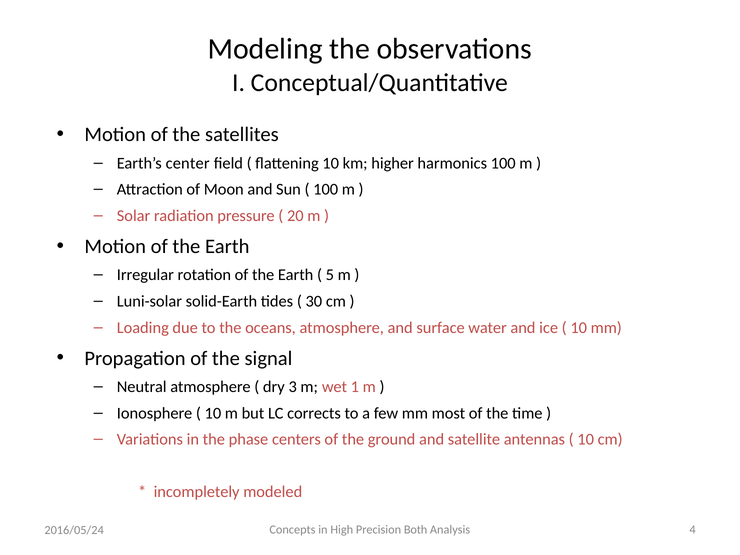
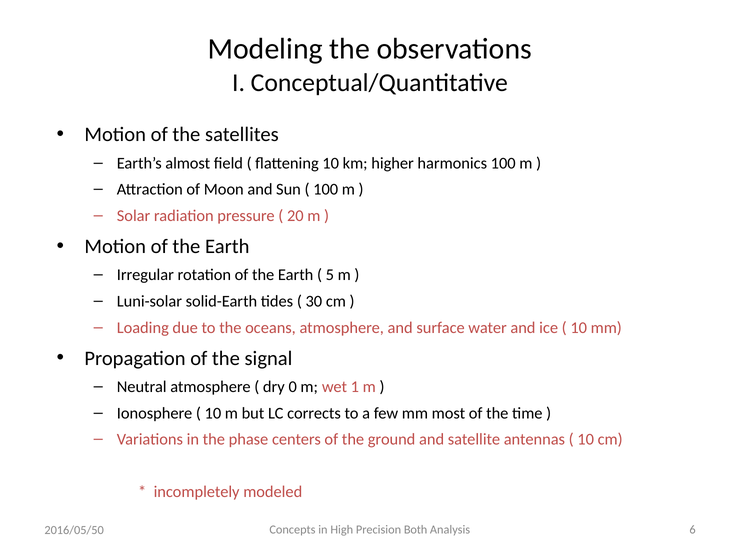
center: center -> almost
3: 3 -> 0
4: 4 -> 6
2016/05/24: 2016/05/24 -> 2016/05/50
